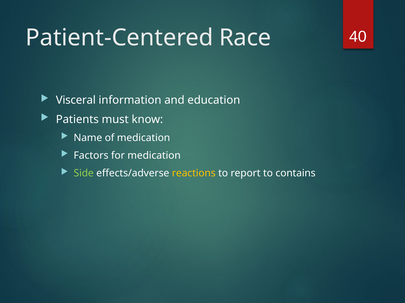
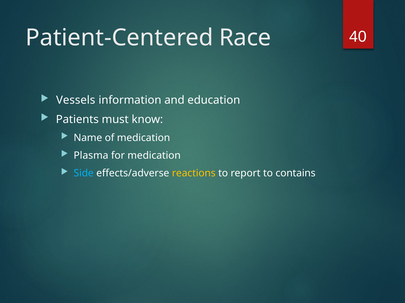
Visceral: Visceral -> Vessels
Factors: Factors -> Plasma
Side colour: light green -> light blue
